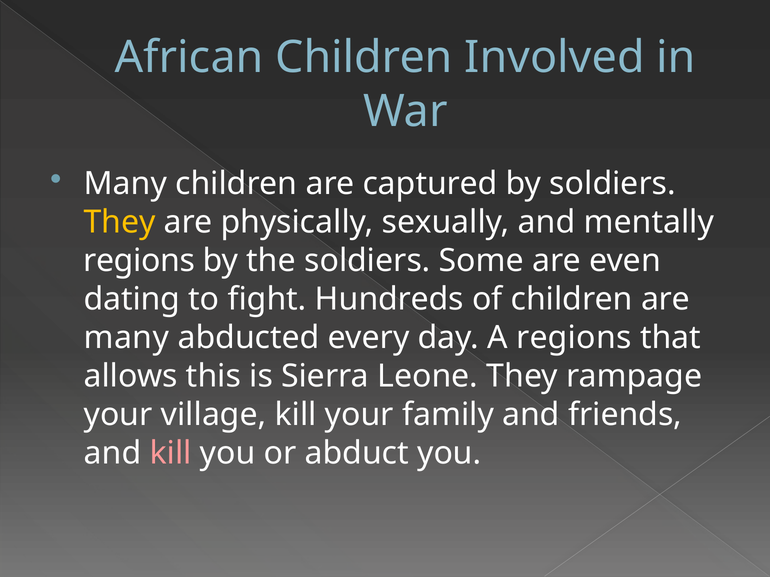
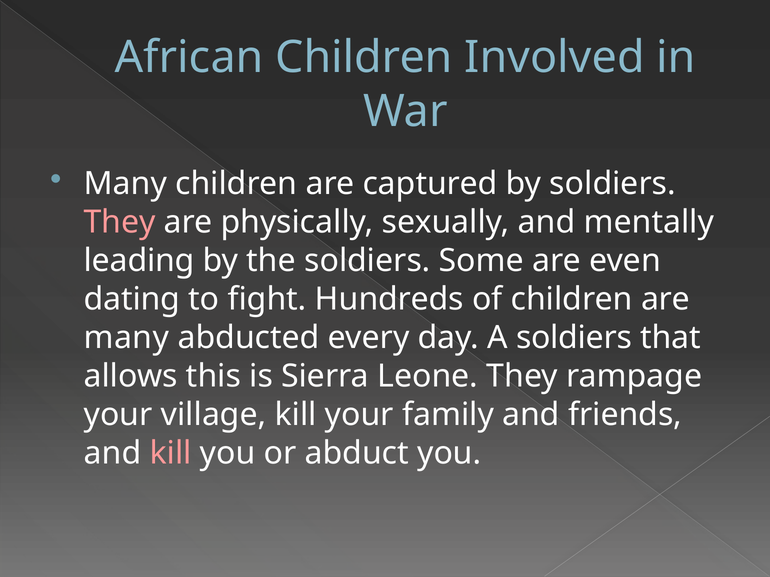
They at (120, 222) colour: yellow -> pink
regions at (139, 261): regions -> leading
A regions: regions -> soldiers
